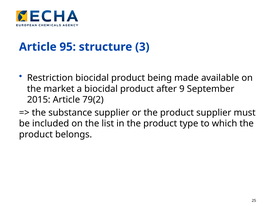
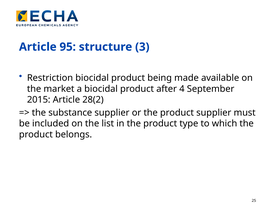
9: 9 -> 4
79(2: 79(2 -> 28(2
